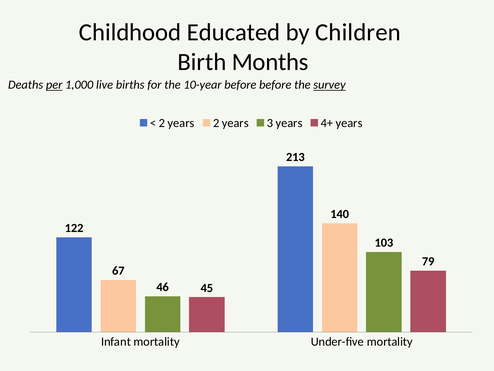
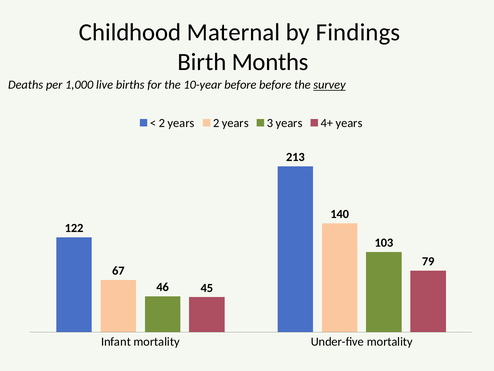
Educated: Educated -> Maternal
Children: Children -> Findings
per underline: present -> none
